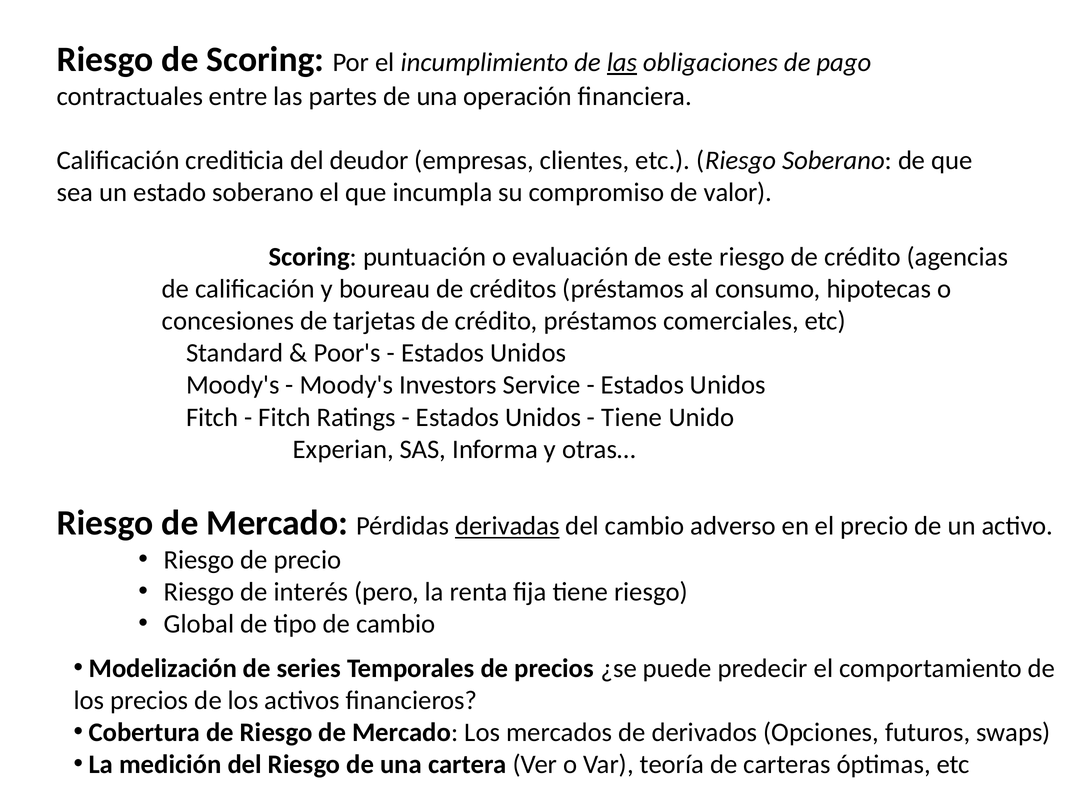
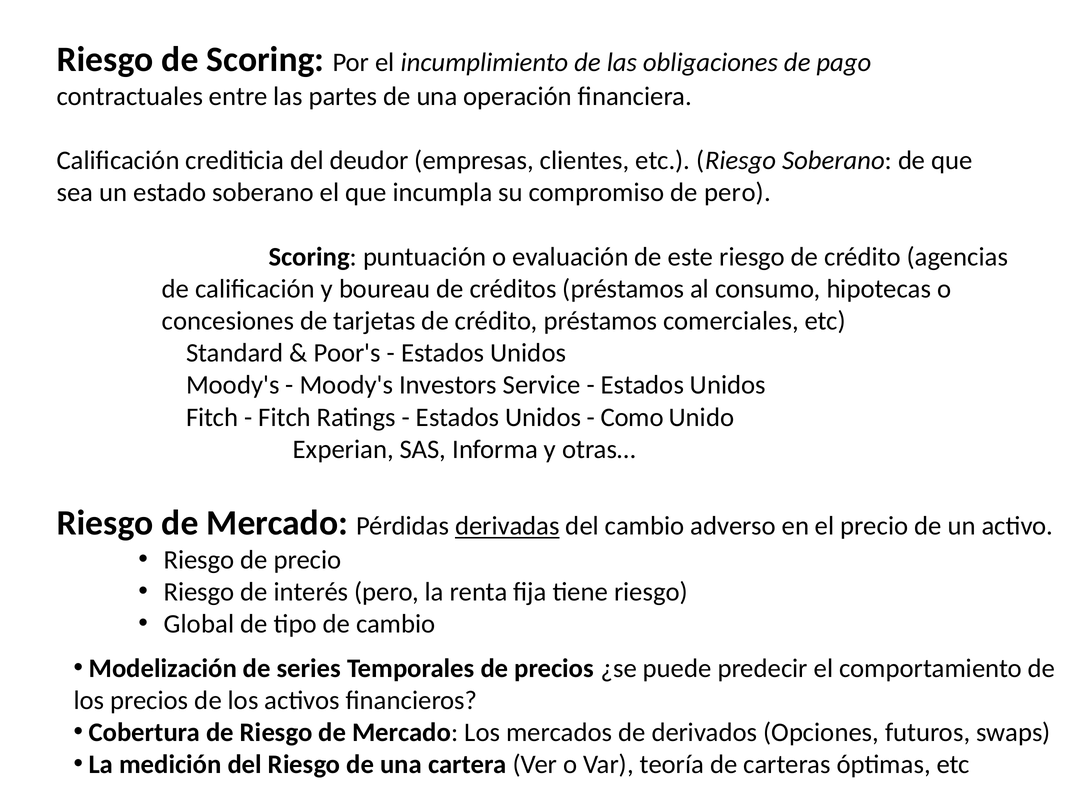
las at (622, 63) underline: present -> none
de valor: valor -> pero
Tiene at (632, 417): Tiene -> Como
